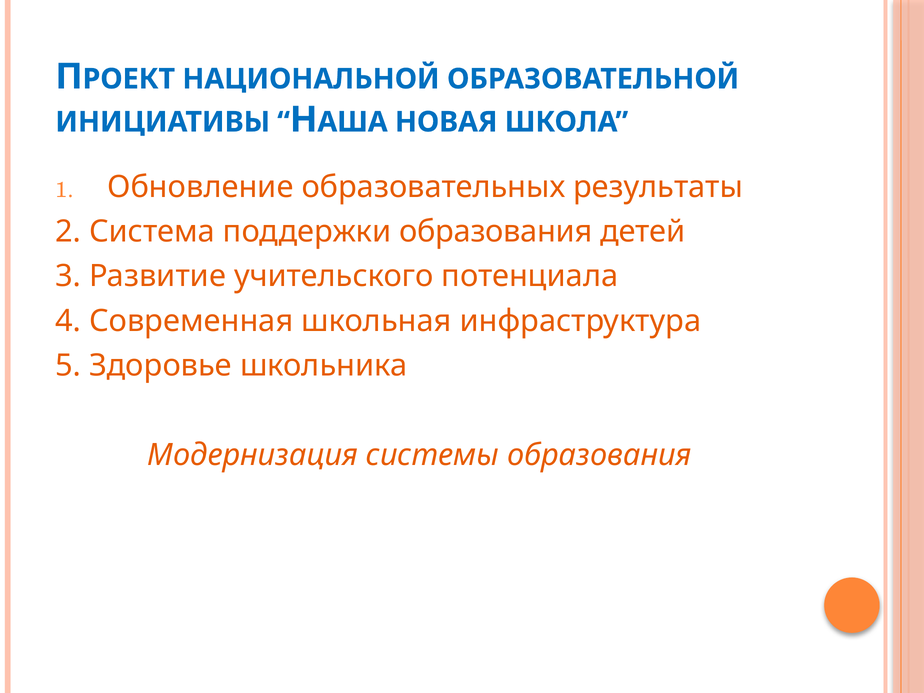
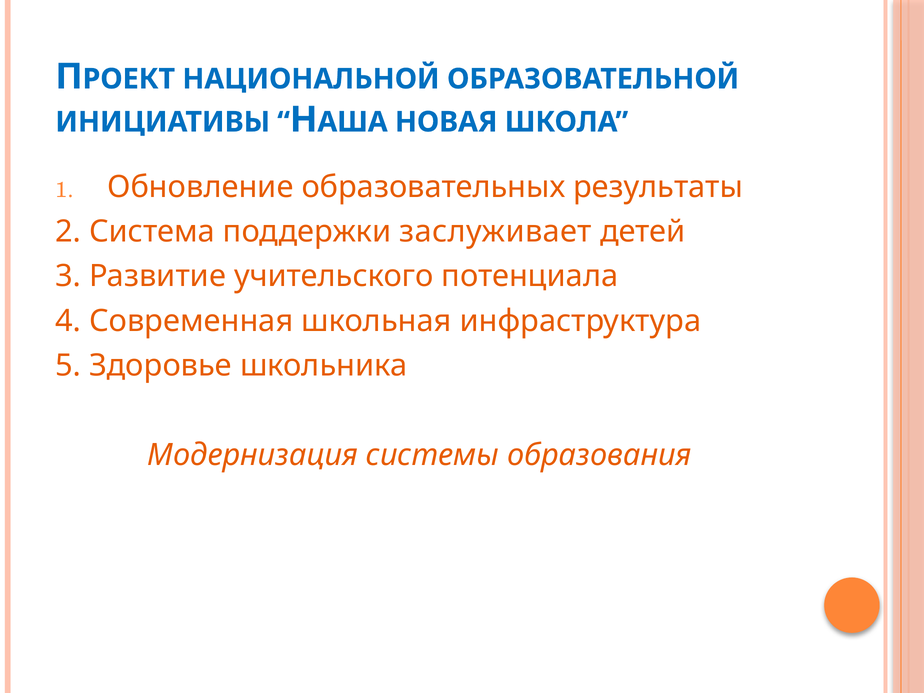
поддержки образования: образования -> заслуживает
